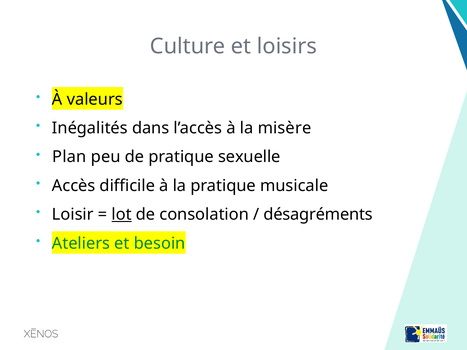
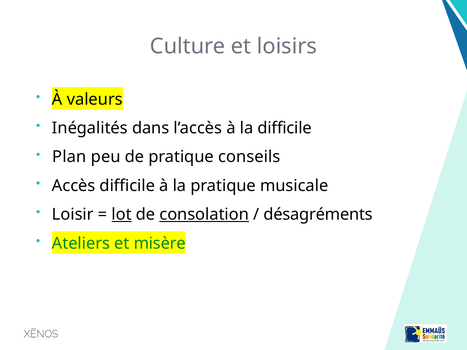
la misère: misère -> difficile
sexuelle: sexuelle -> conseils
consolation underline: none -> present
besoin: besoin -> misère
